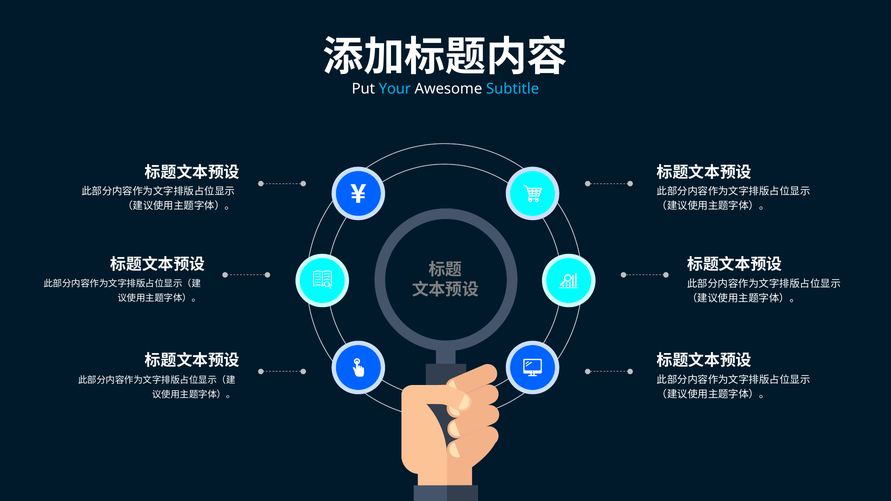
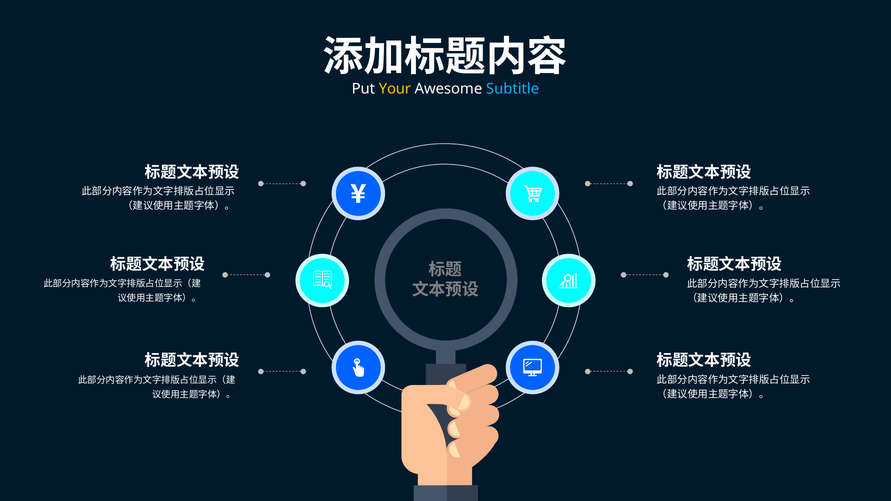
Your colour: light blue -> yellow
